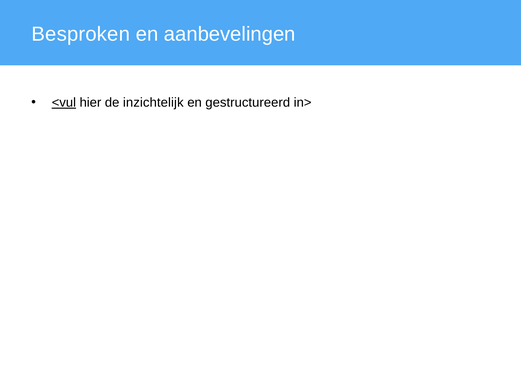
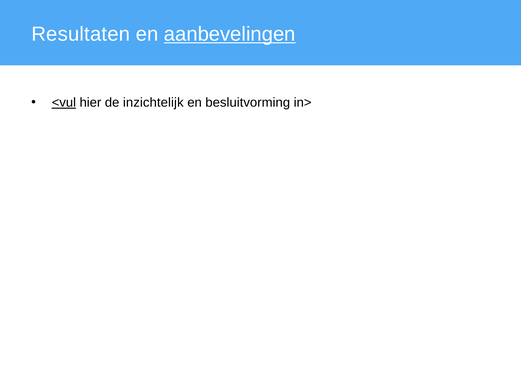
Besproken: Besproken -> Resultaten
aanbevelingen underline: none -> present
gestructureerd: gestructureerd -> besluitvorming
